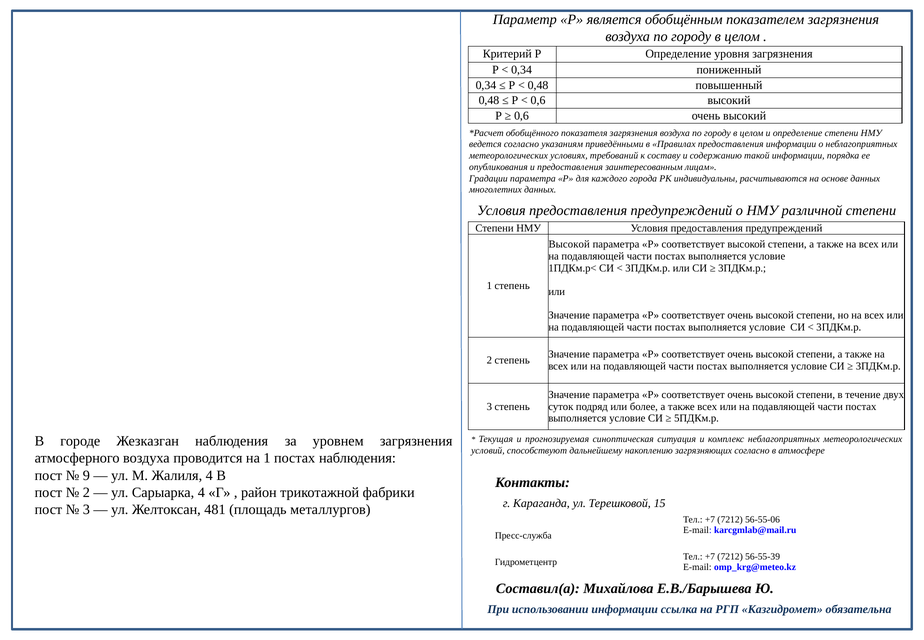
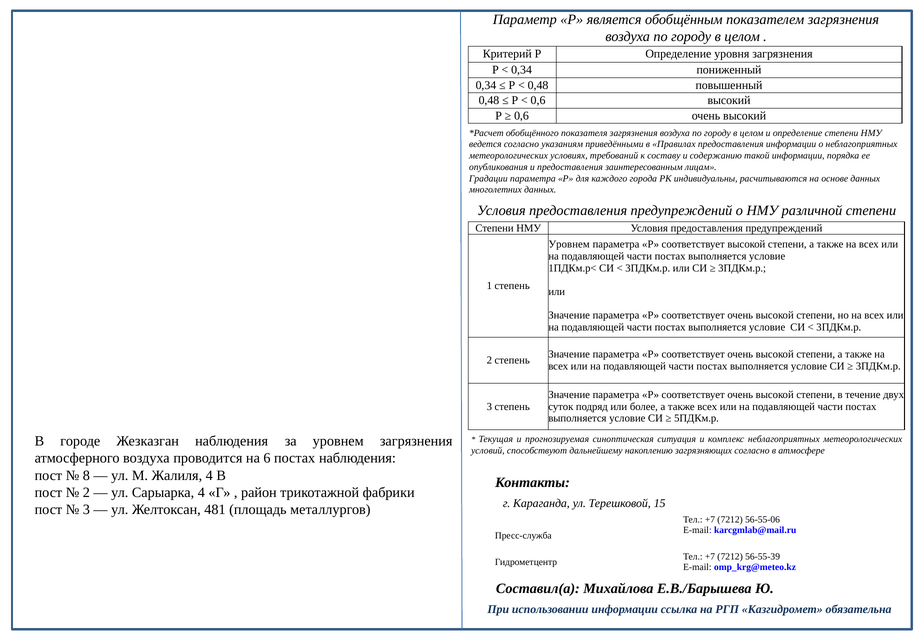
Высокой at (569, 244): Высокой -> Уровнем
на 1: 1 -> 6
9: 9 -> 8
